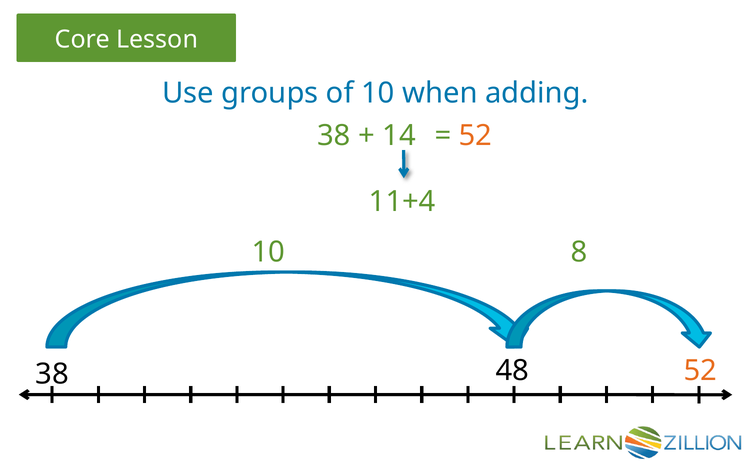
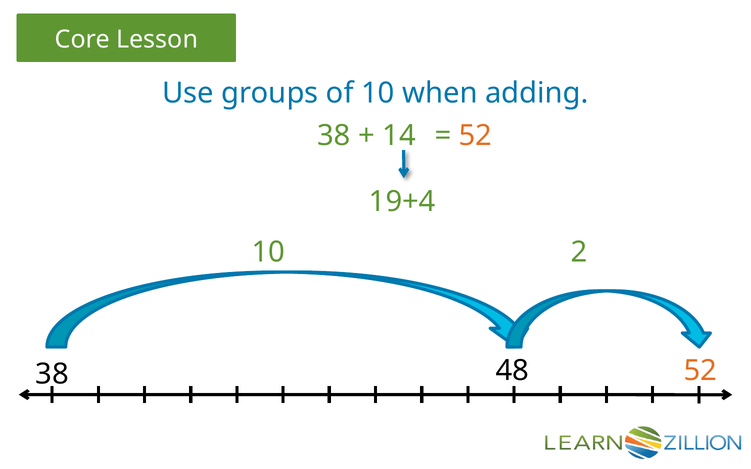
11+4: 11+4 -> 19+4
8: 8 -> 2
